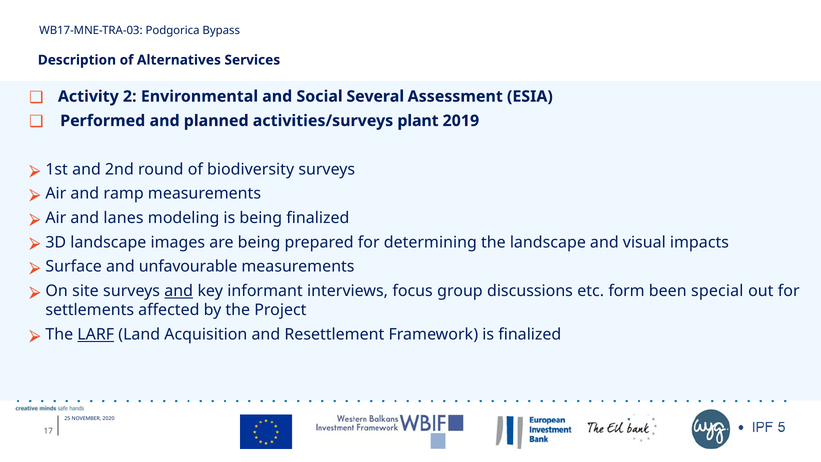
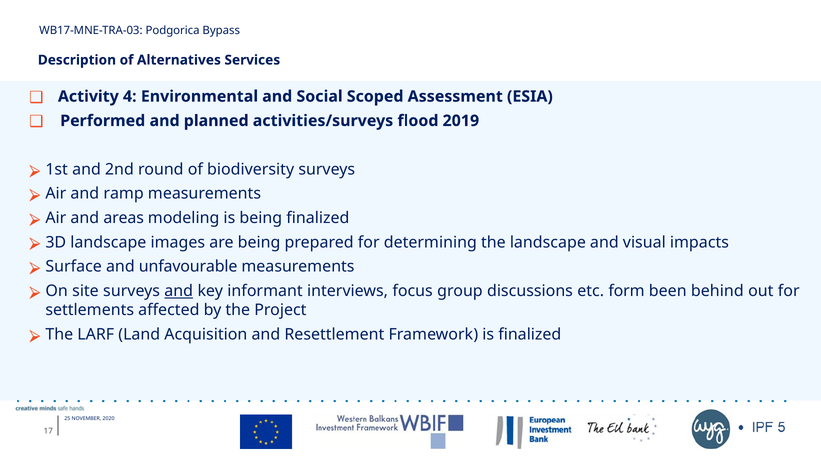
2: 2 -> 4
Several: Several -> Scoped
plant: plant -> flood
lanes: lanes -> areas
special: special -> behind
LARF underline: present -> none
